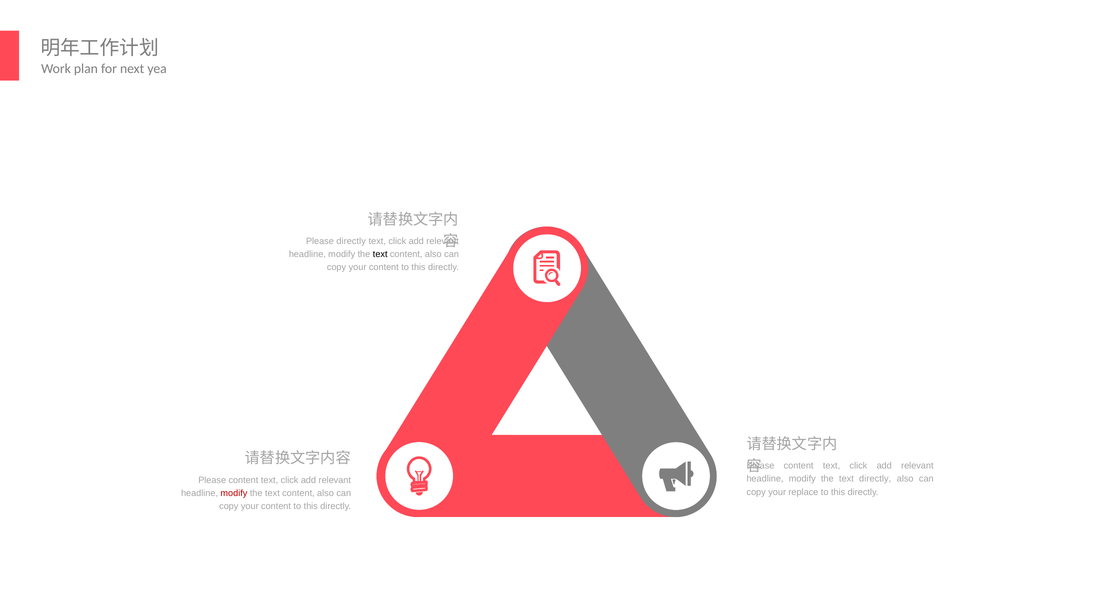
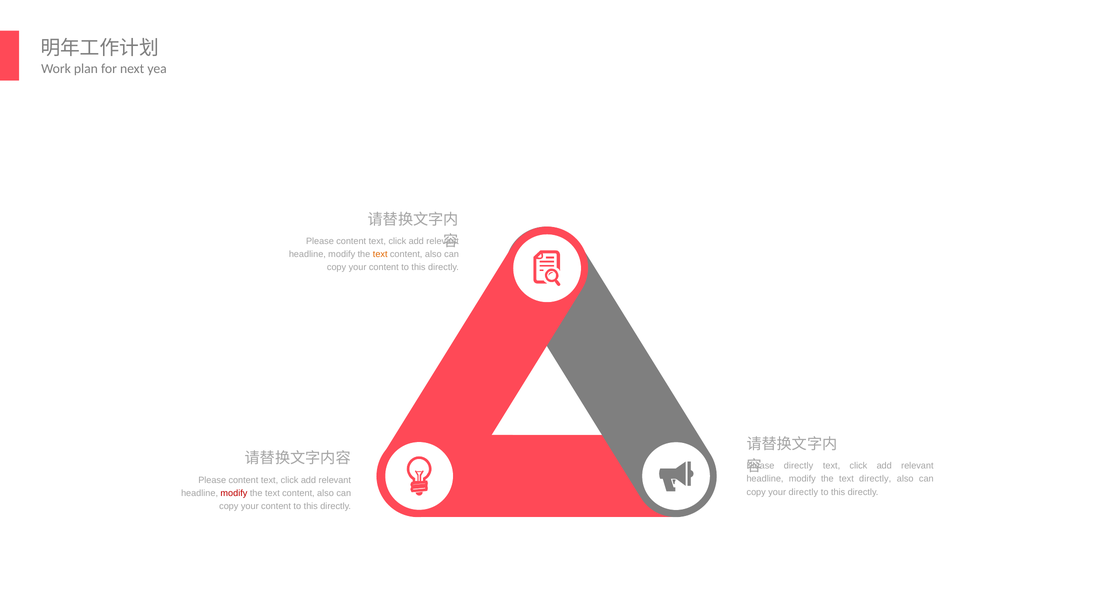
directly at (351, 241): directly -> content
text at (380, 254) colour: black -> orange
content at (799, 466): content -> directly
your replace: replace -> directly
